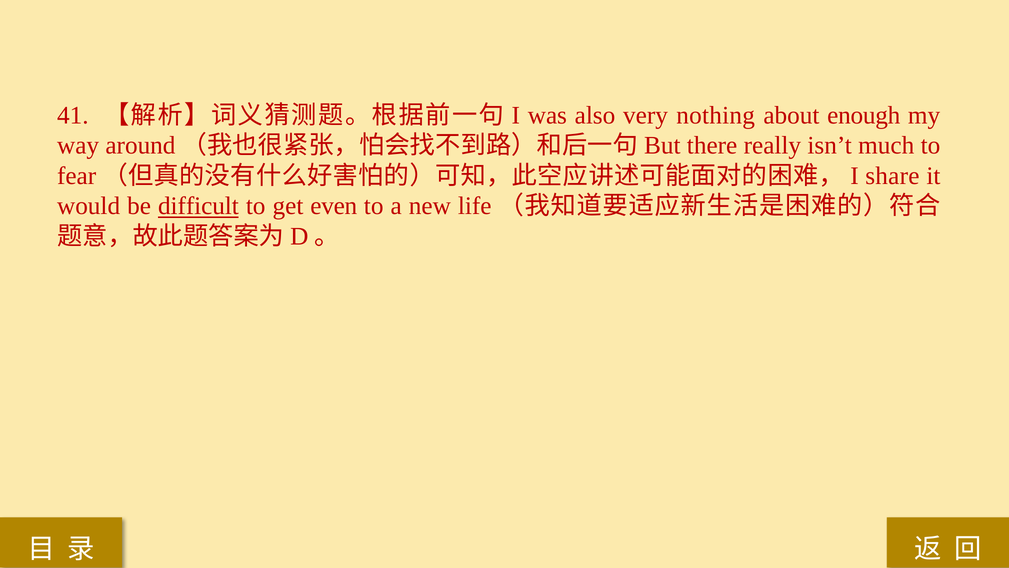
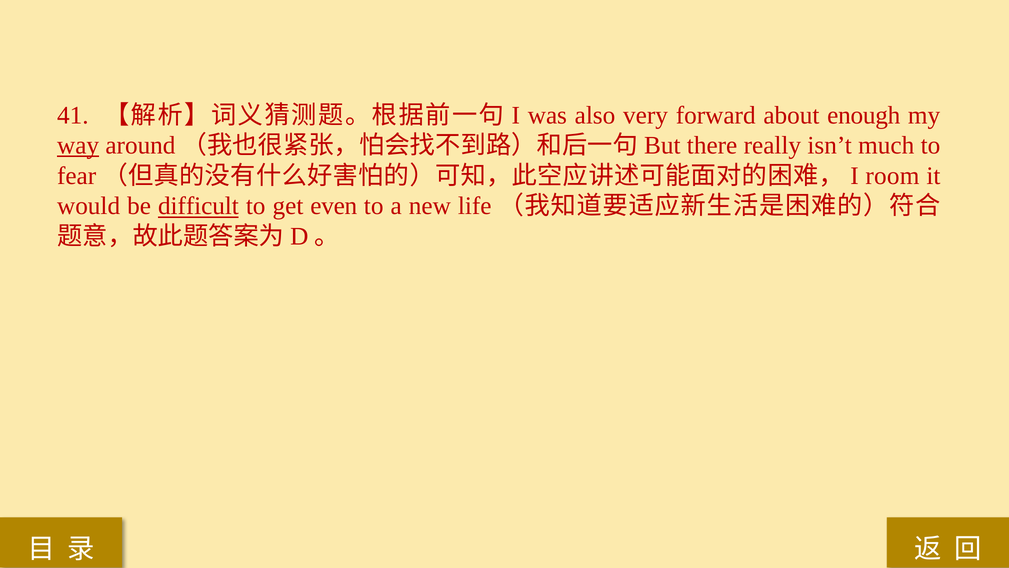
nothing: nothing -> forward
way underline: none -> present
share: share -> room
